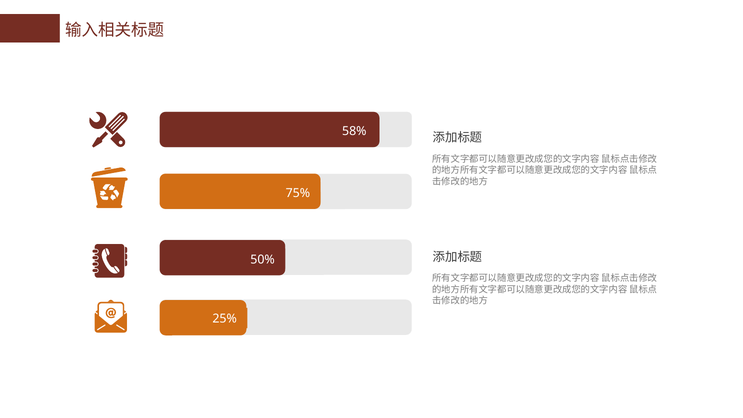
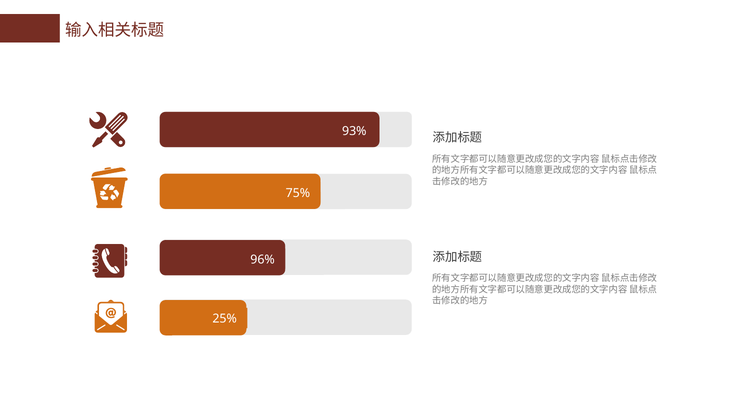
58%: 58% -> 93%
50%: 50% -> 96%
